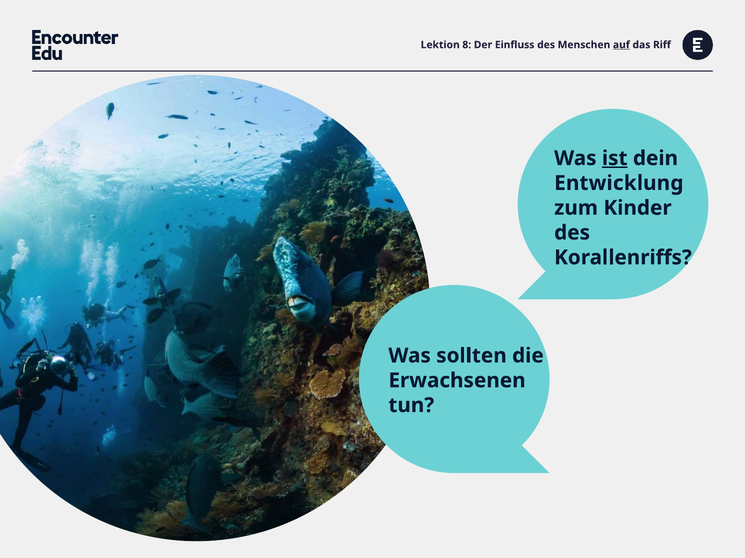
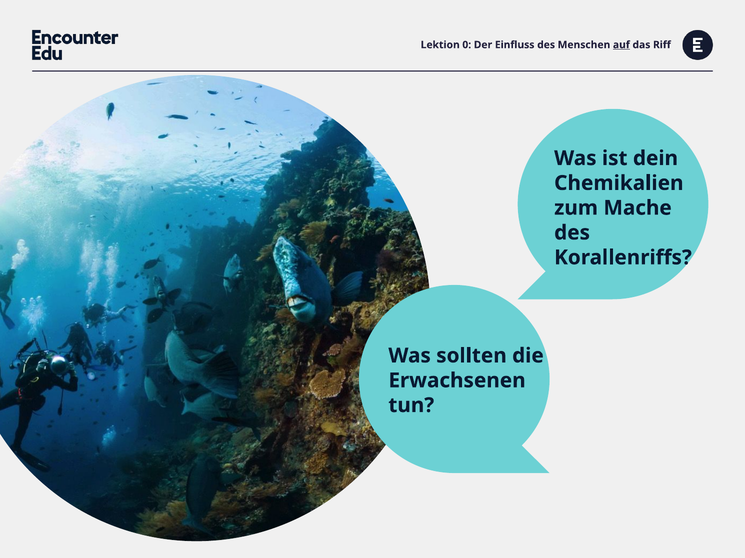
8: 8 -> 0
ist underline: present -> none
Entwicklung: Entwicklung -> Chemikalien
Kinder: Kinder -> Mache
